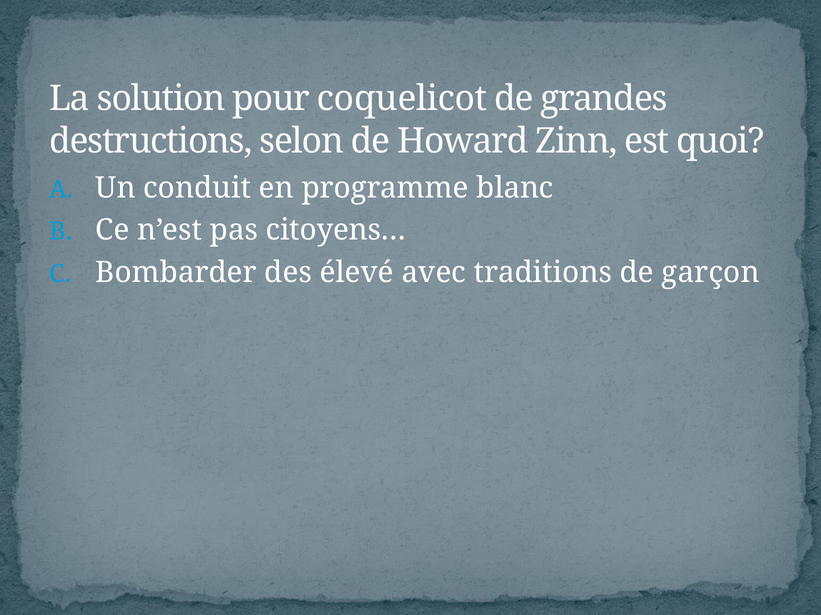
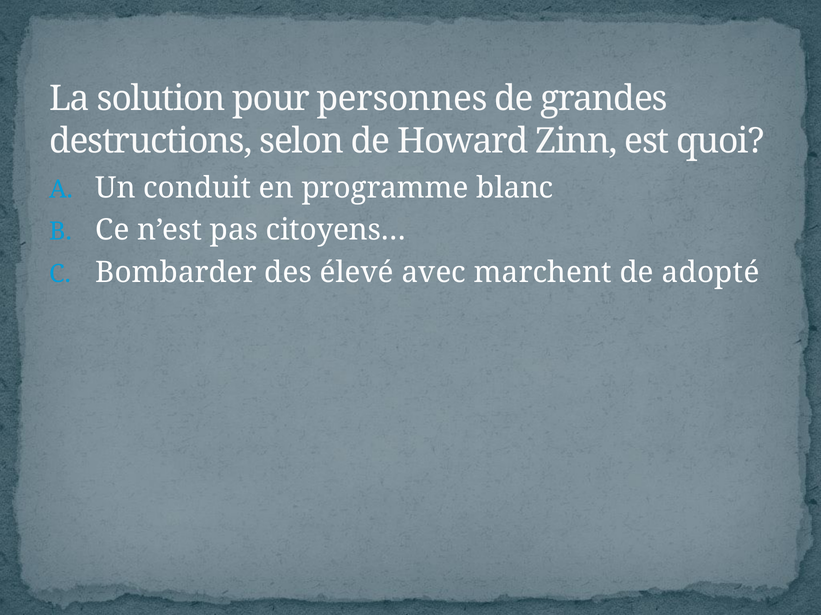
coquelicot: coquelicot -> personnes
traditions: traditions -> marchent
garçon: garçon -> adopté
